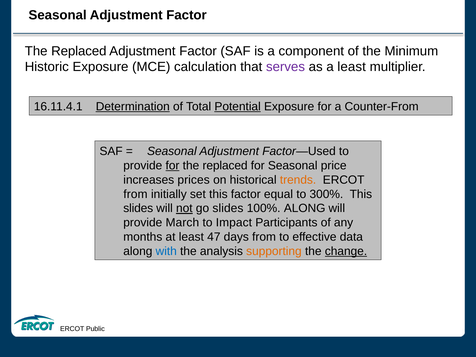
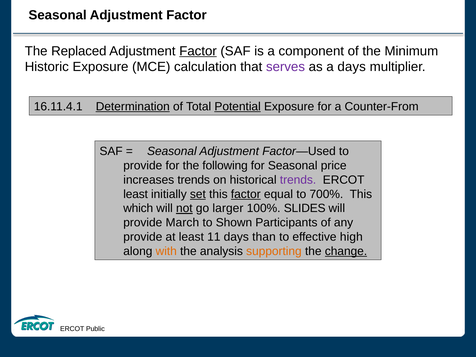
Factor at (198, 51) underline: none -> present
a least: least -> days
for at (172, 166) underline: present -> none
replaced at (225, 166): replaced -> following
increases prices: prices -> trends
trends at (298, 180) colour: orange -> purple
from at (135, 194): from -> least
set underline: none -> present
factor at (246, 194) underline: none -> present
300%: 300% -> 700%
slides at (138, 208): slides -> which
go slides: slides -> larger
100% ALONG: ALONG -> SLIDES
Impact: Impact -> Shown
months at (143, 237): months -> provide
47: 47 -> 11
days from: from -> than
data: data -> high
with colour: blue -> orange
